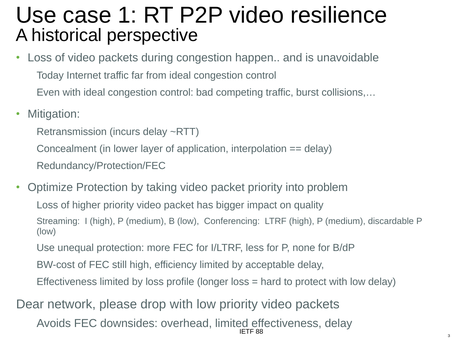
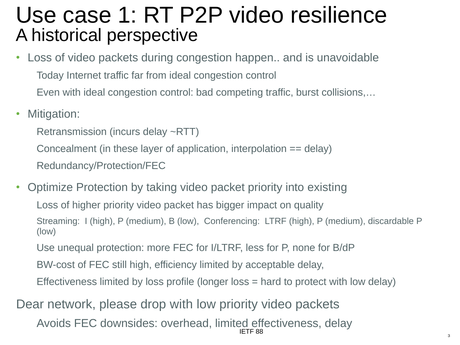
lower: lower -> these
problem: problem -> existing
